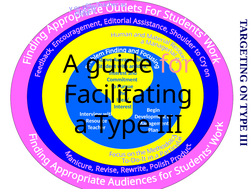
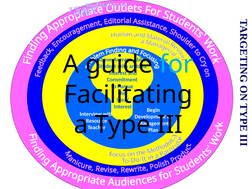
for colour: pink -> light blue
